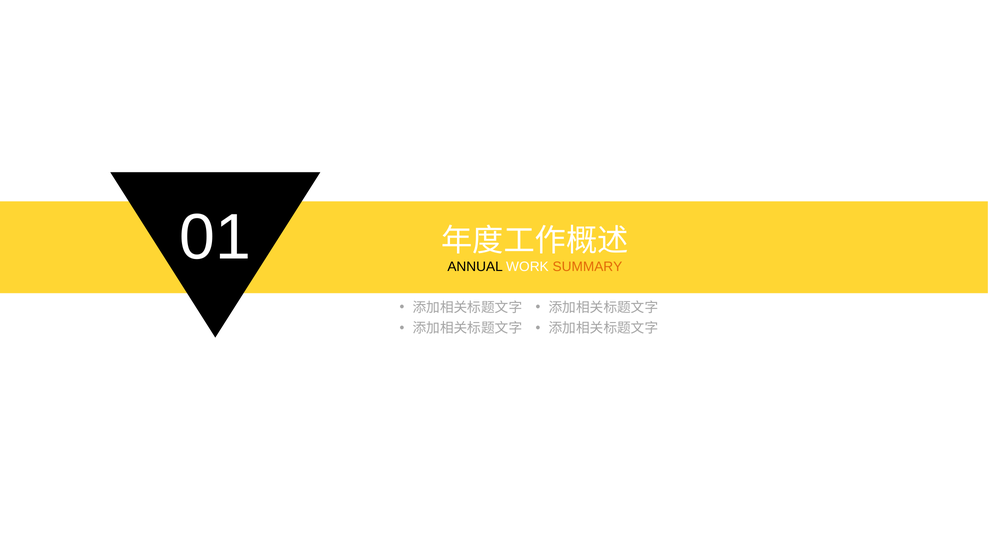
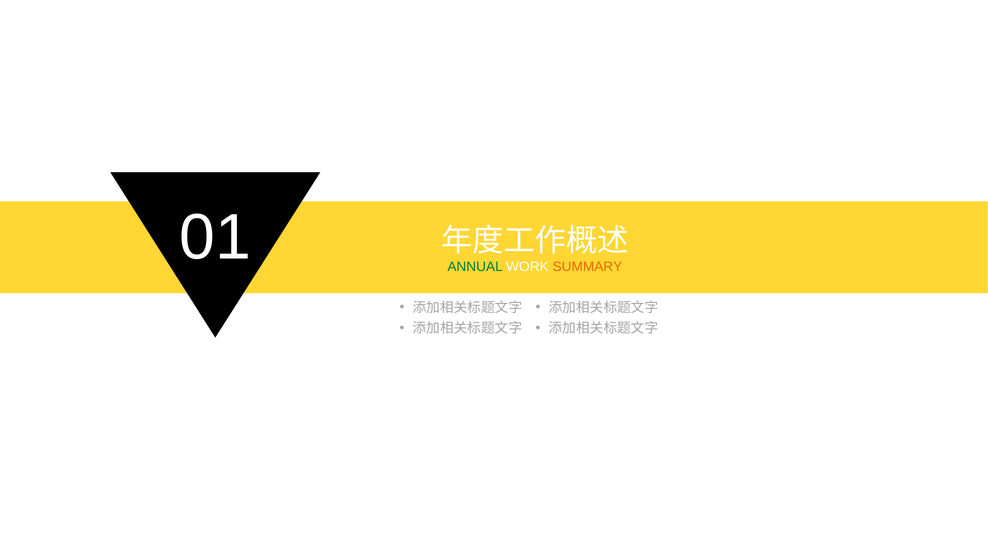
ANNUAL colour: black -> green
